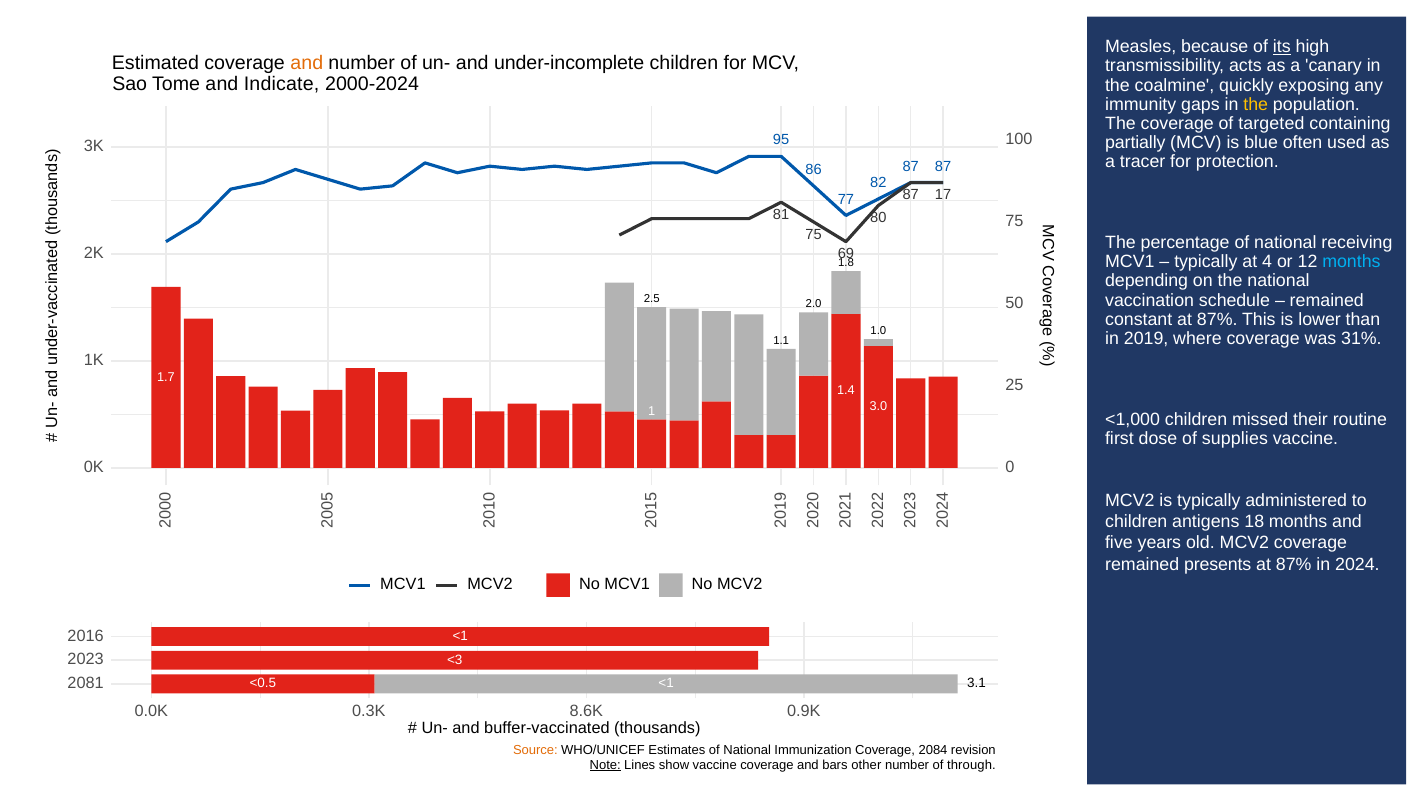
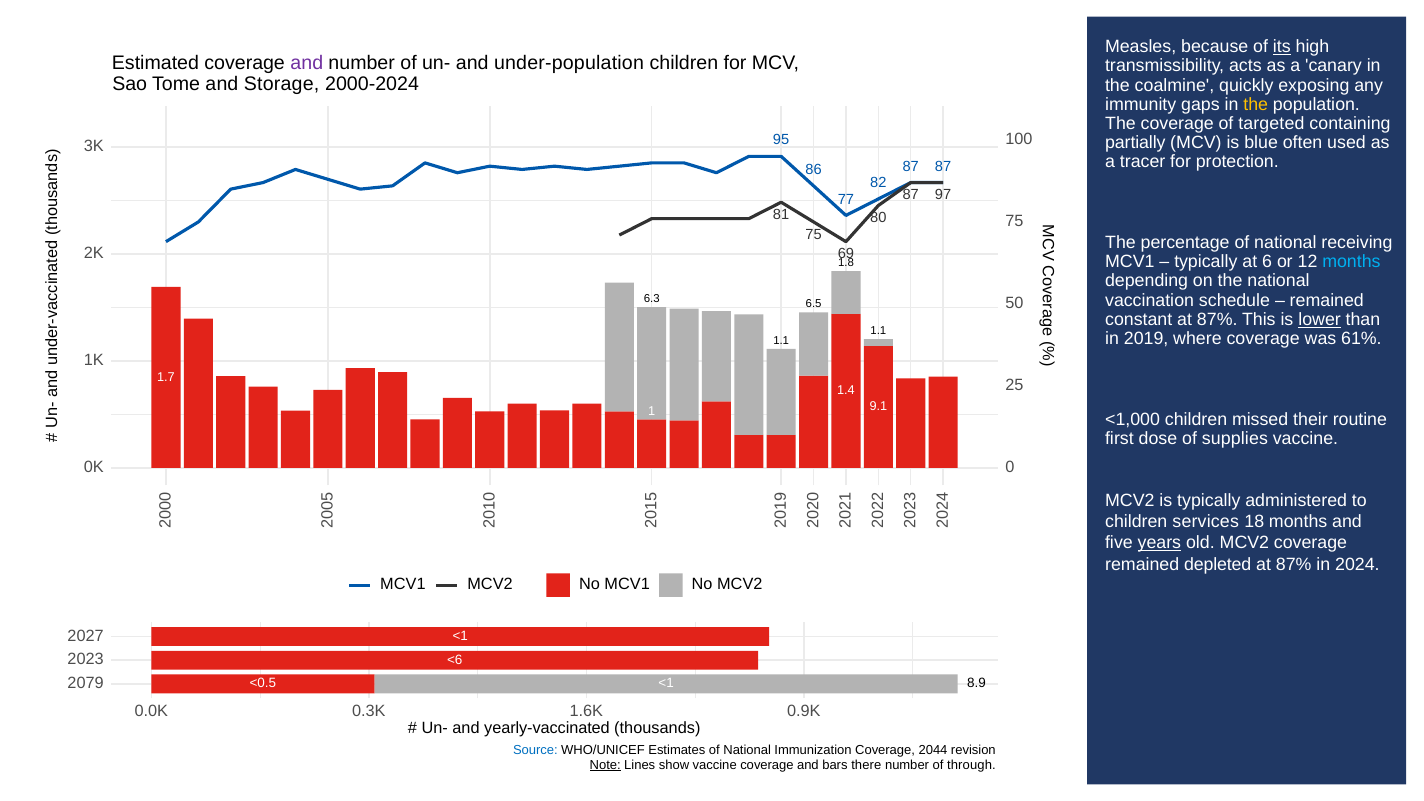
and at (307, 63) colour: orange -> purple
under-incomplete: under-incomplete -> under-population
Indicate: Indicate -> Storage
17: 17 -> 97
at 4: 4 -> 6
2.5: 2.5 -> 6.3
2.0: 2.0 -> 6.5
lower underline: none -> present
1.0 at (878, 331): 1.0 -> 1.1
31%: 31% -> 61%
3.0: 3.0 -> 9.1
antigens: antigens -> services
years underline: none -> present
presents: presents -> depleted
2016: 2016 -> 2027
<3: <3 -> <6
2081: 2081 -> 2079
3.1: 3.1 -> 8.9
8.6K: 8.6K -> 1.6K
buffer-vaccinated: buffer-vaccinated -> yearly-vaccinated
Source colour: orange -> blue
2084: 2084 -> 2044
other: other -> there
